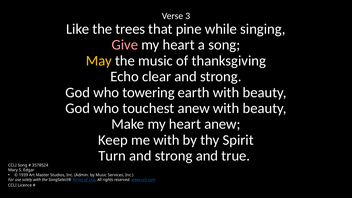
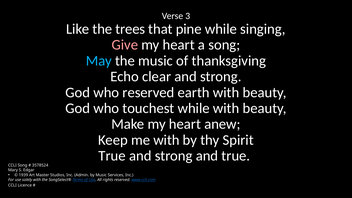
May colour: yellow -> light blue
who towering: towering -> reserved
touchest anew: anew -> while
Turn at (112, 156): Turn -> True
